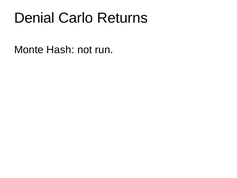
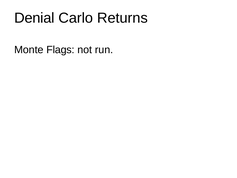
Hash: Hash -> Flags
